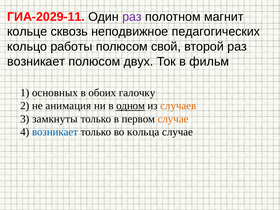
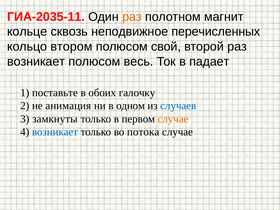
ГИА-2029-11: ГИА-2029-11 -> ГИА-2035-11
раз at (132, 17) colour: purple -> orange
педагогических: педагогических -> перечисленных
работы: работы -> втором
двух: двух -> весь
фильм: фильм -> падает
основных: основных -> поставьте
одном underline: present -> none
случаев colour: orange -> blue
кольца: кольца -> потока
